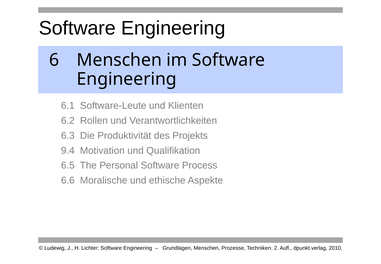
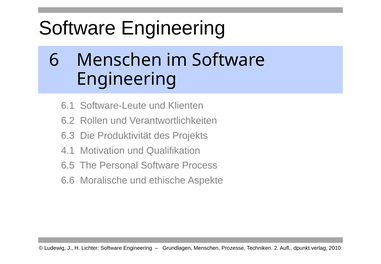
9.4: 9.4 -> 4.1
